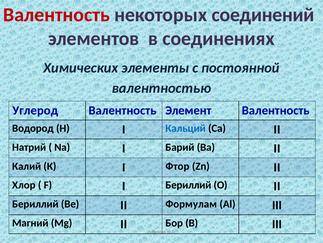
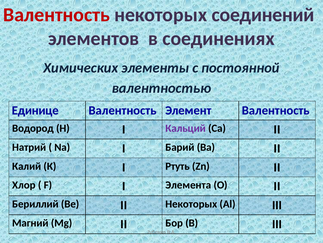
Углерод: Углерод -> Единице
Кальций colour: blue -> purple
Фтор: Фтор -> Ртуть
I Бериллий: Бериллий -> Элемента
II Формулам: Формулам -> Некоторых
